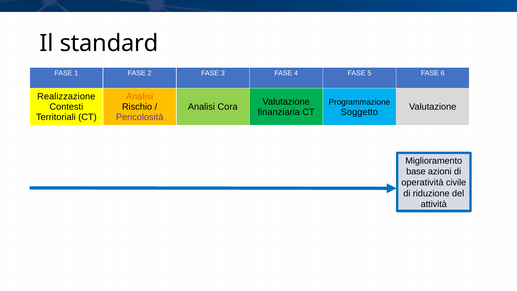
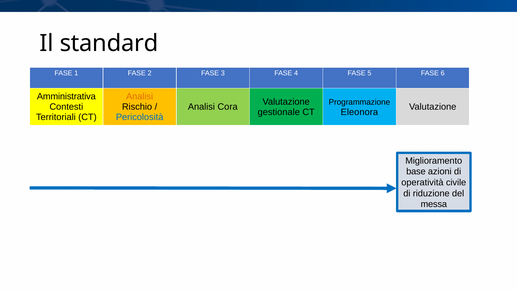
Realizzazione: Realizzazione -> Amministrativa
finanziaria: finanziaria -> gestionale
Soggetto: Soggetto -> Eleonora
Pericolosità colour: purple -> blue
attività: attività -> messa
